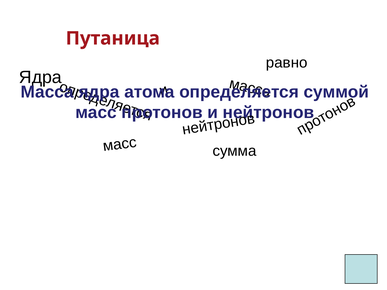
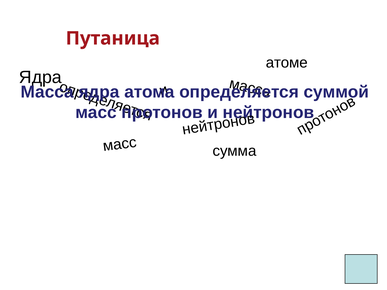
равно: равно -> атоме
